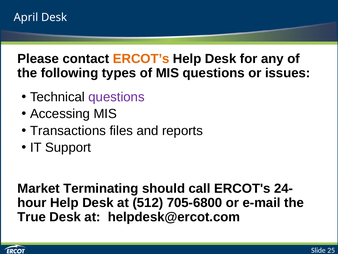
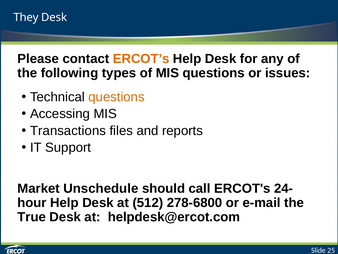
April: April -> They
questions at (117, 97) colour: purple -> orange
Terminating: Terminating -> Unschedule
705-6800: 705-6800 -> 278-6800
